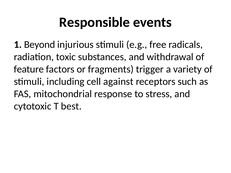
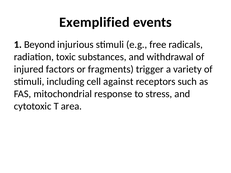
Responsible: Responsible -> Exemplified
feature: feature -> injured
best: best -> area
